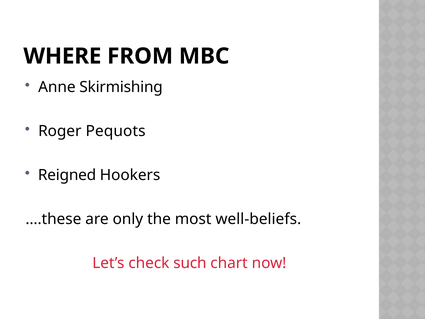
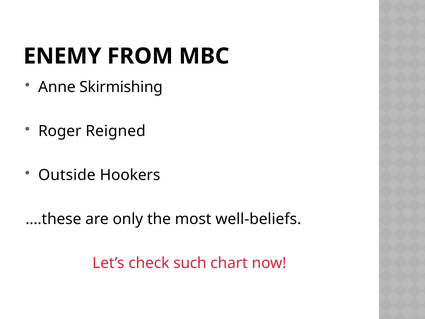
WHERE: WHERE -> ENEMY
Pequots: Pequots -> Reigned
Reigned: Reigned -> Outside
